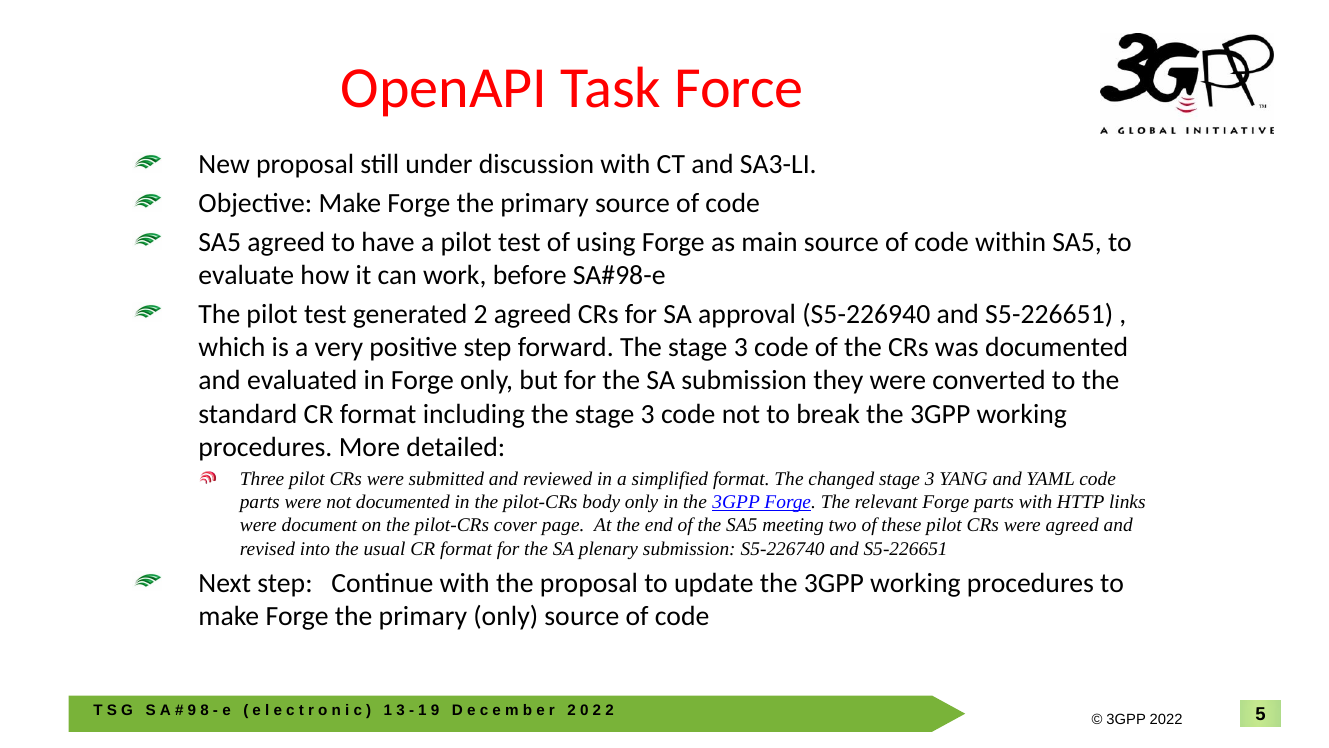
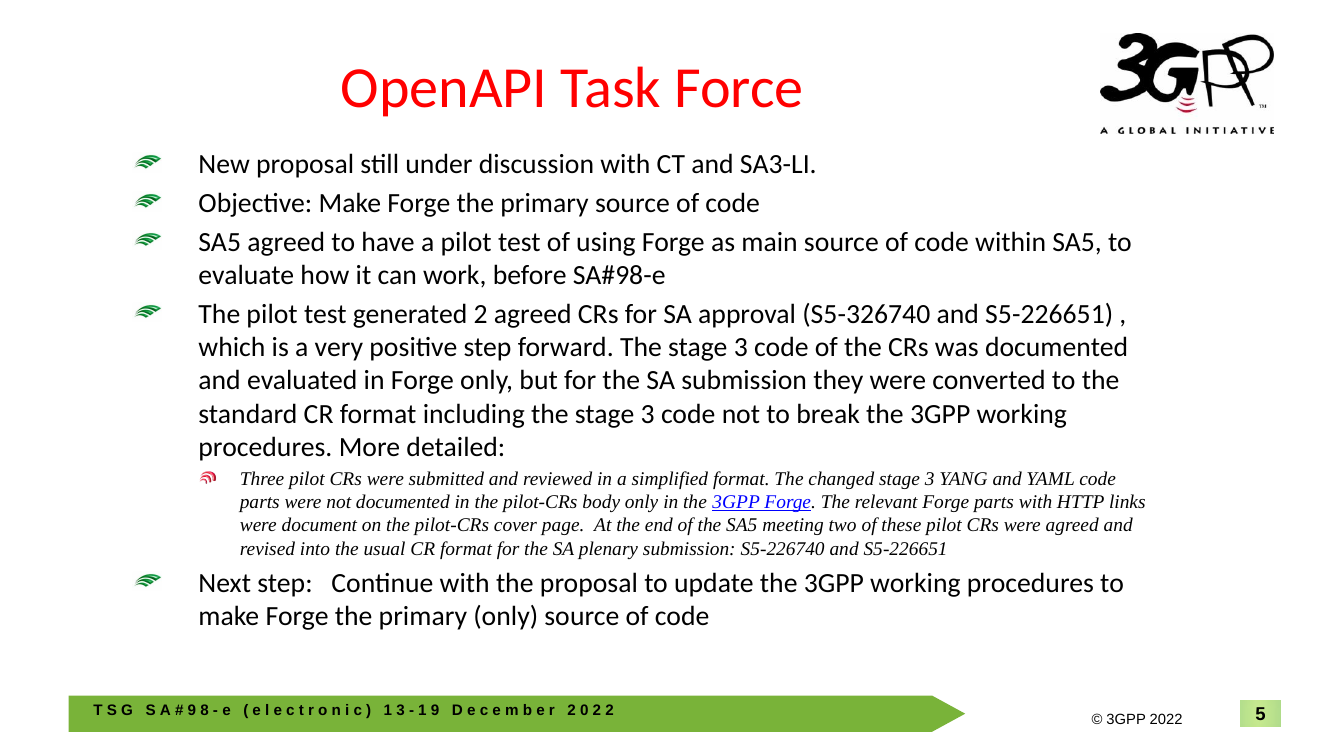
S5-226940: S5-226940 -> S5-326740
